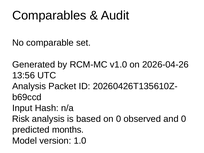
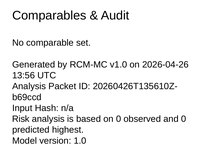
months: months -> highest
